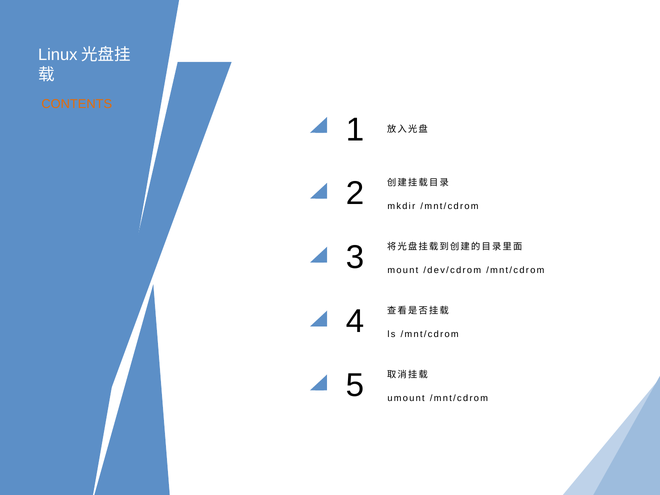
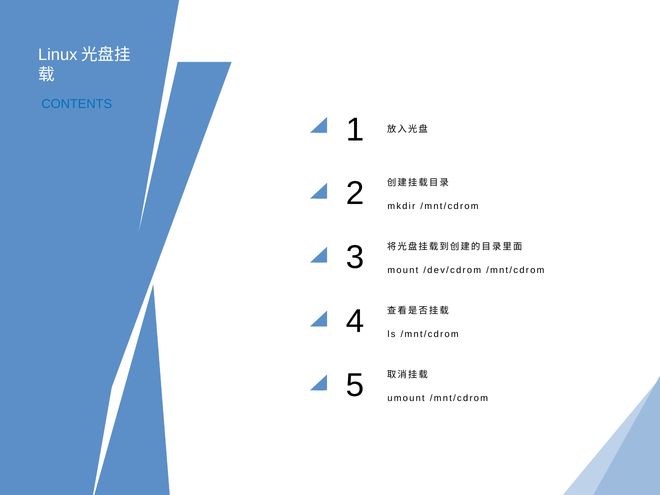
CONTENTS colour: orange -> blue
